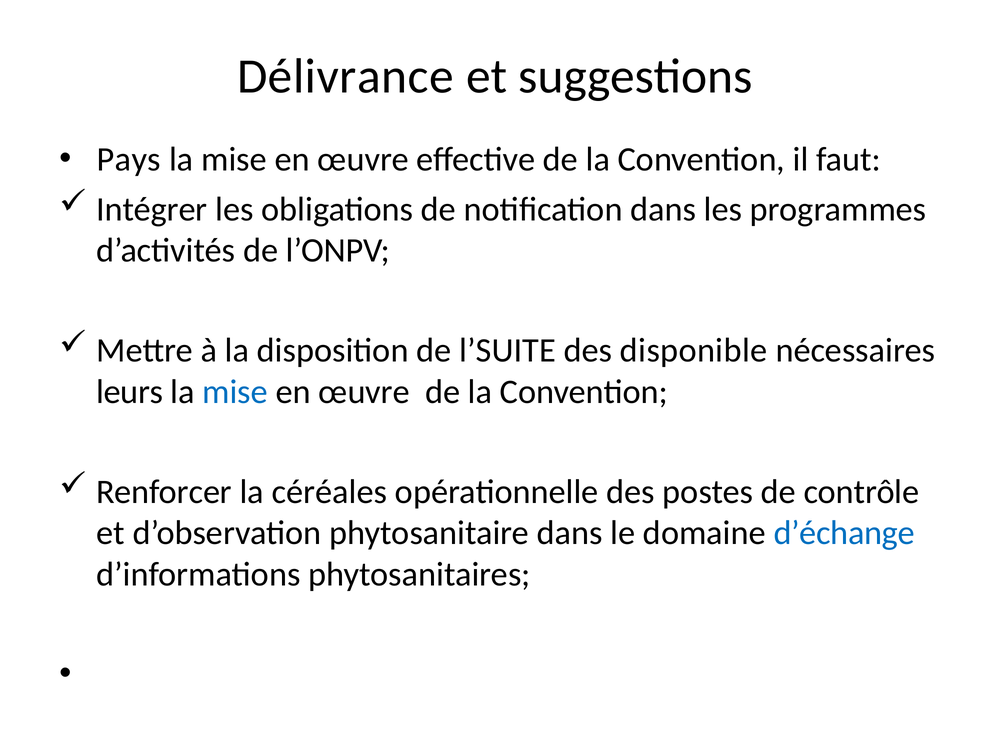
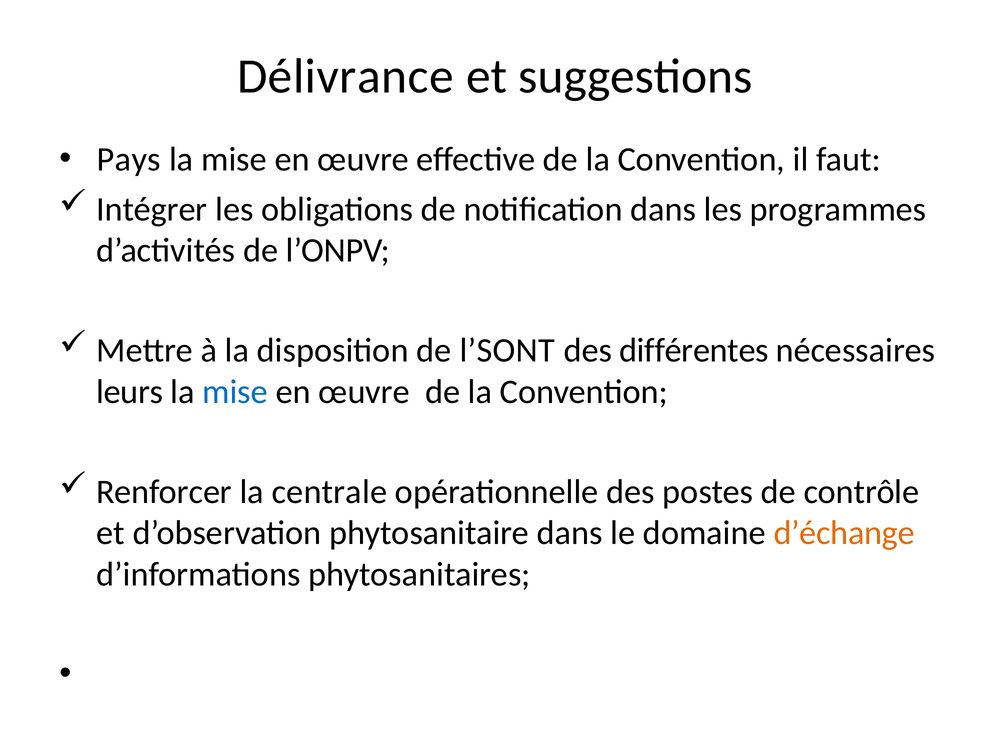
l’SUITE: l’SUITE -> l’SONT
disponible: disponible -> différentes
céréales: céréales -> centrale
d’échange colour: blue -> orange
